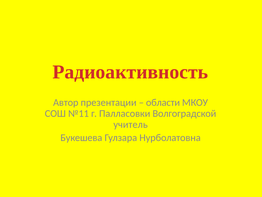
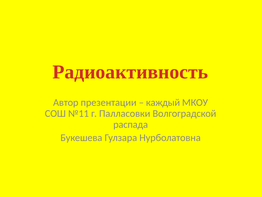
области: области -> каждый
учитель: учитель -> распада
